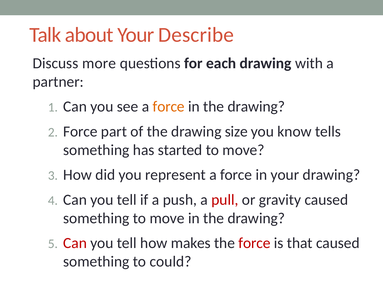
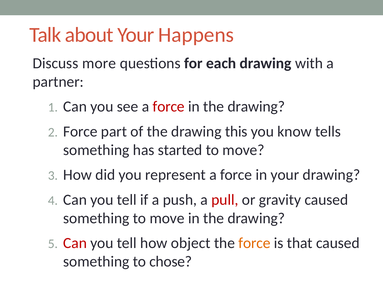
Describe: Describe -> Happens
force at (169, 107) colour: orange -> red
size: size -> this
makes: makes -> object
force at (254, 243) colour: red -> orange
could: could -> chose
